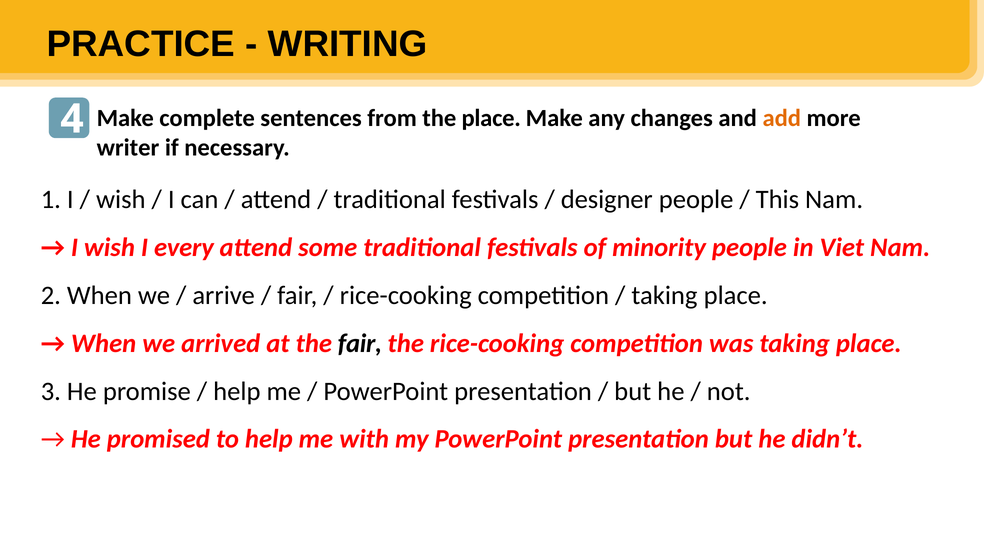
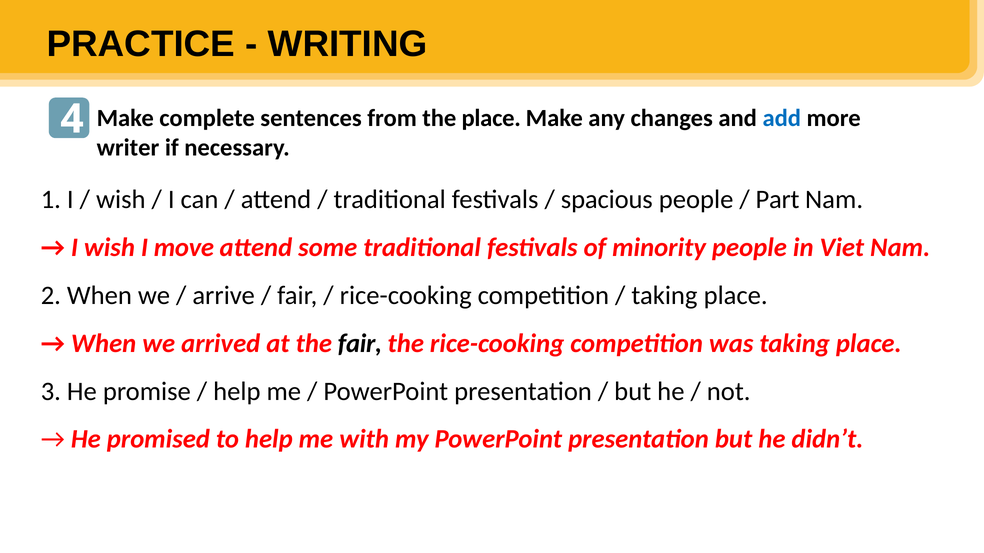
add colour: orange -> blue
designer: designer -> spacious
This: This -> Part
every: every -> move
